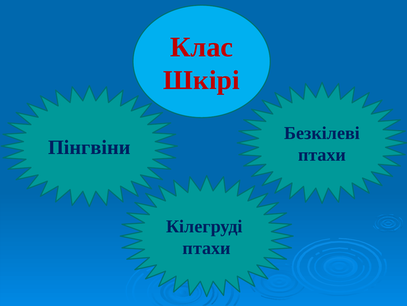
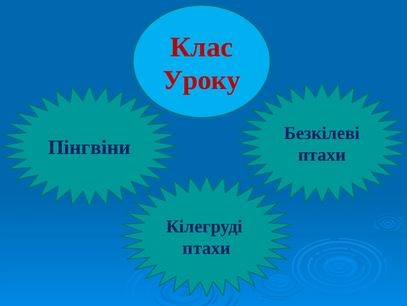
Шкірі: Шкірі -> Уроку
